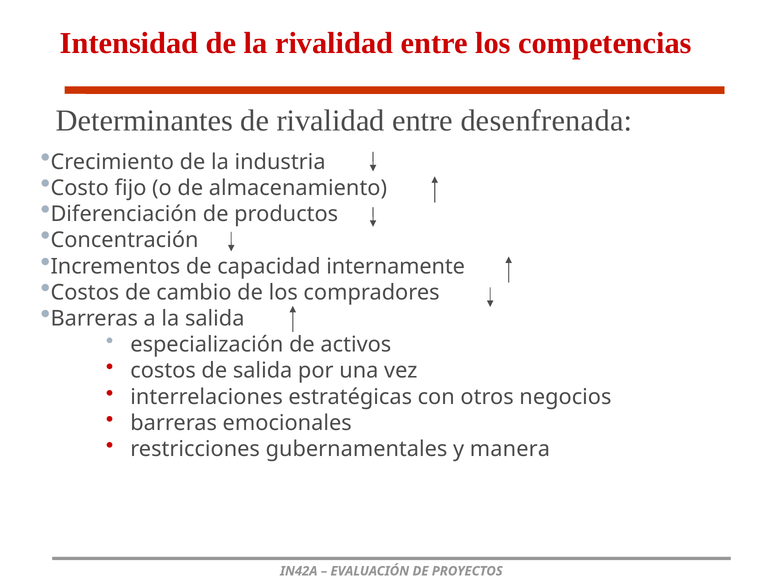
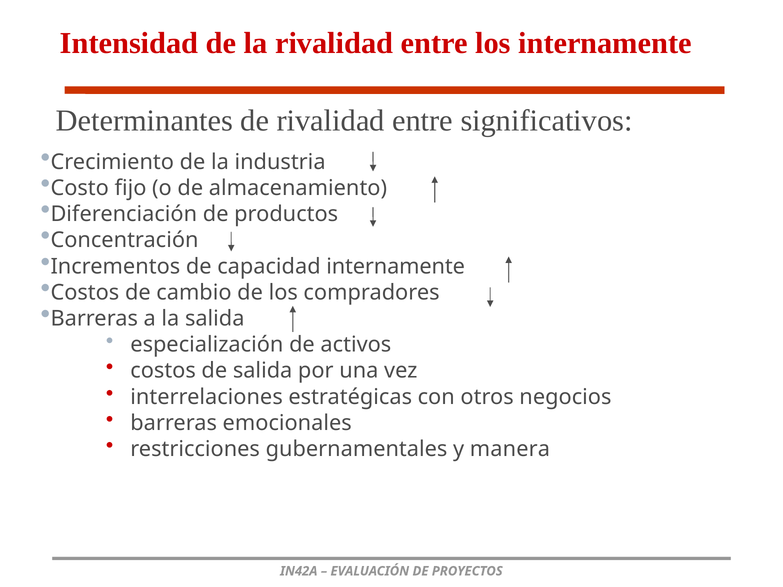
los competencias: competencias -> internamente
desenfrenada: desenfrenada -> significativos
